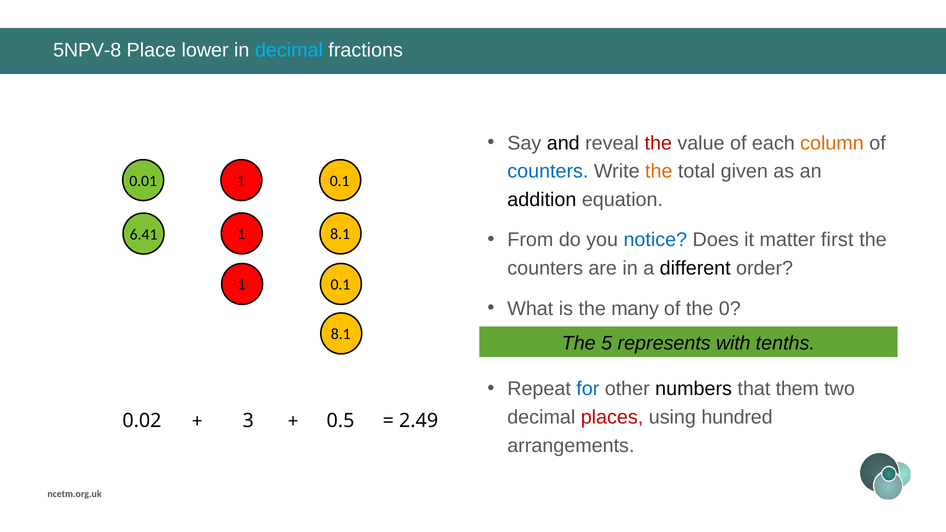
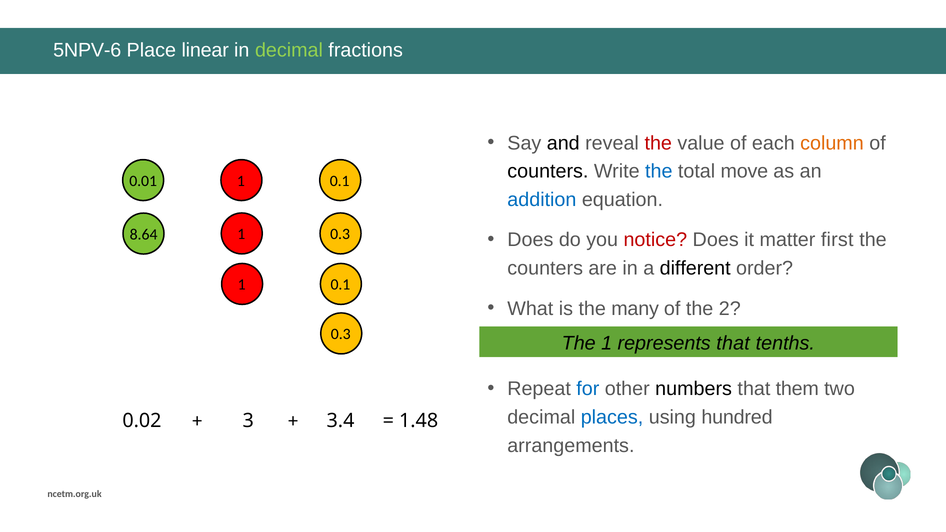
5NPV-8: 5NPV-8 -> 5NPV-6
lower: lower -> linear
decimal at (289, 50) colour: light blue -> light green
counters at (548, 171) colour: blue -> black
the at (659, 171) colour: orange -> blue
given: given -> move
addition colour: black -> blue
8.1 at (340, 234): 8.1 -> 0.3
6.41: 6.41 -> 8.64
From at (530, 240): From -> Does
notice colour: blue -> red
0: 0 -> 2
8.1 at (341, 334): 8.1 -> 0.3
The 5: 5 -> 1
represents with: with -> that
places colour: red -> blue
0.5: 0.5 -> 3.4
2.49: 2.49 -> 1.48
